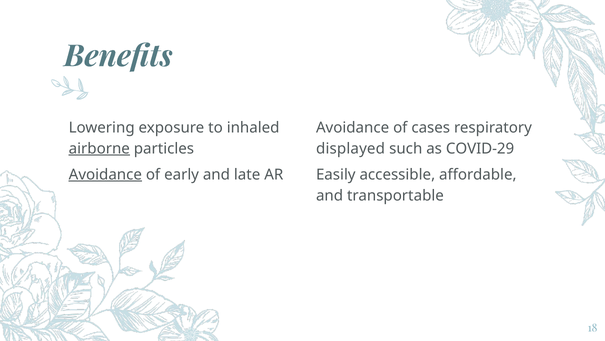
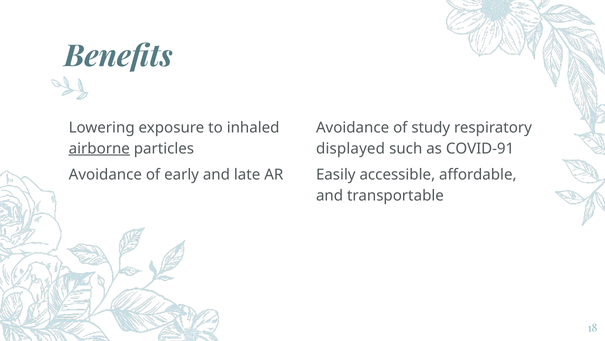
cases: cases -> study
COVID-29: COVID-29 -> COVID-91
Avoidance at (105, 174) underline: present -> none
